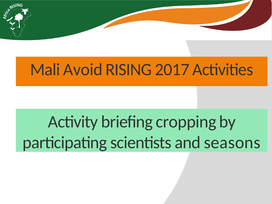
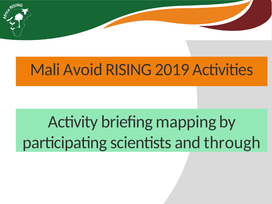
2017: 2017 -> 2019
cropping: cropping -> mapping
seasons: seasons -> through
